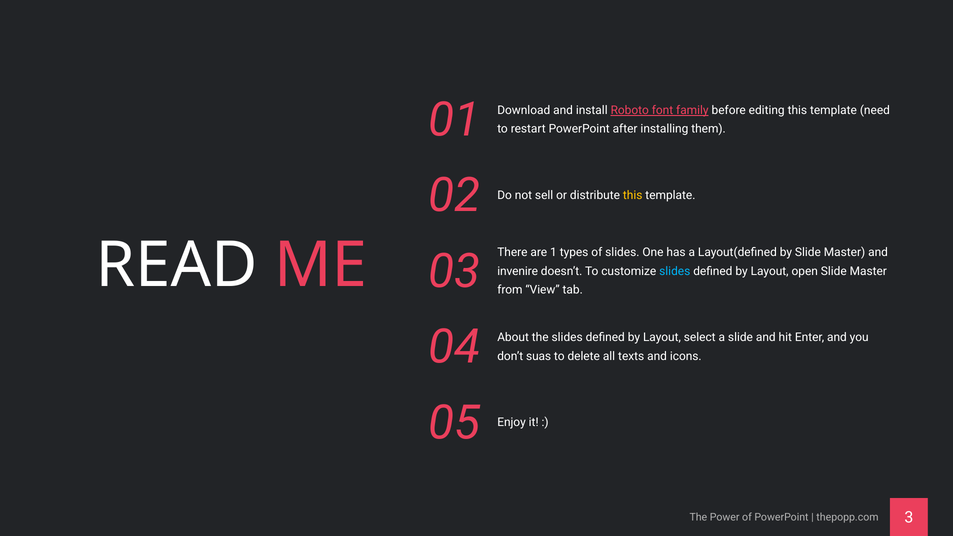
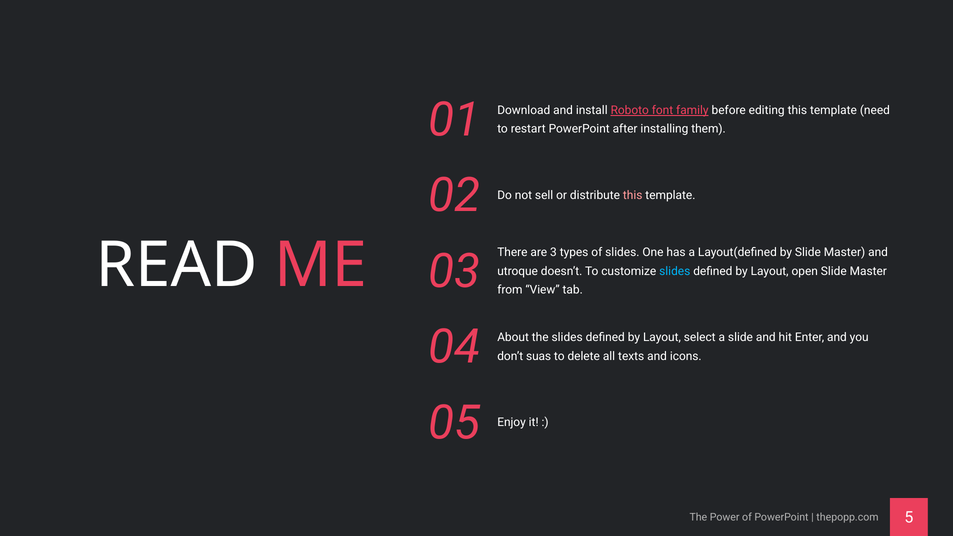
this at (633, 195) colour: yellow -> pink
1: 1 -> 3
invenire: invenire -> utroque
3: 3 -> 5
